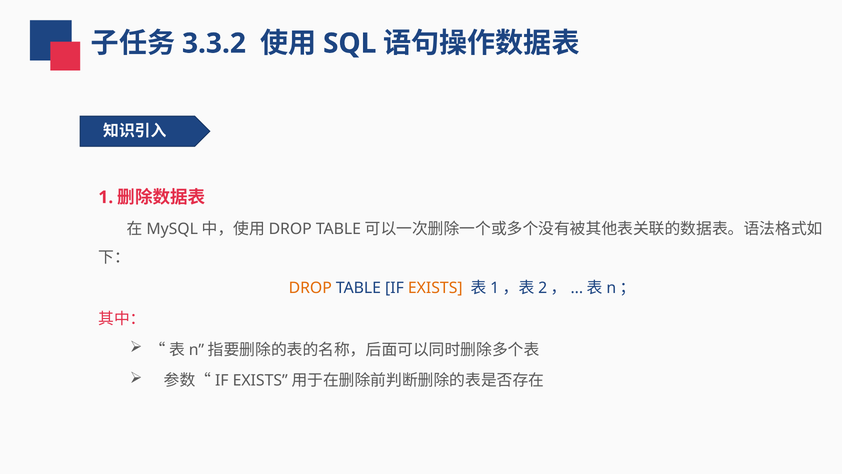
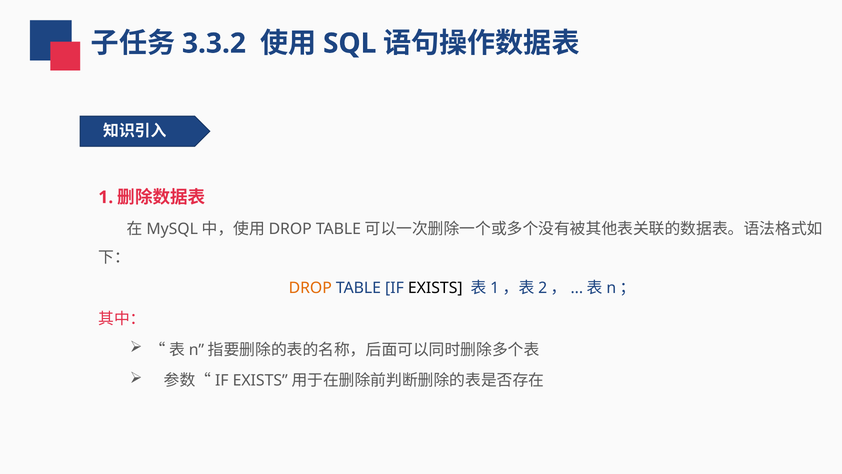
EXISTS colour: orange -> black
